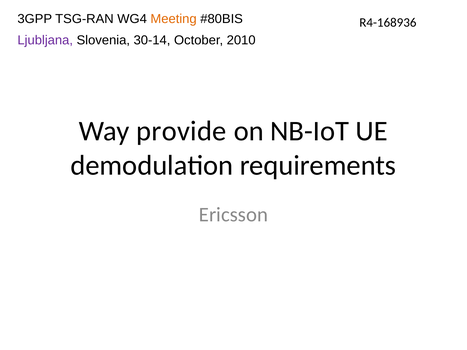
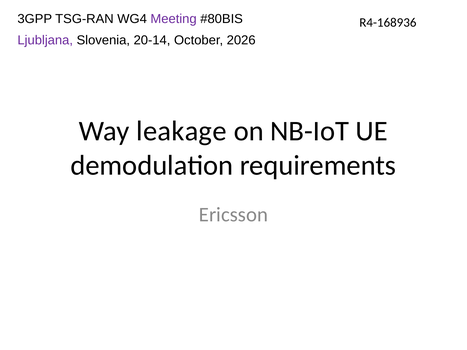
Meeting colour: orange -> purple
30-14: 30-14 -> 20-14
2010: 2010 -> 2026
provide: provide -> leakage
